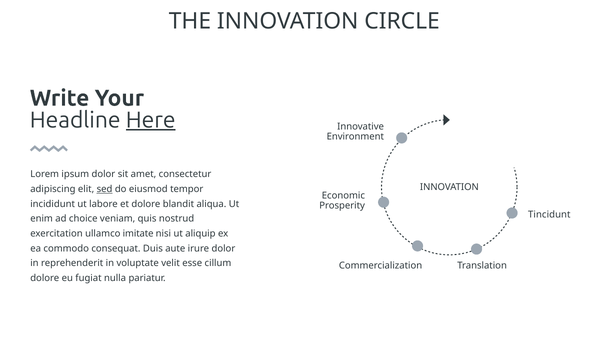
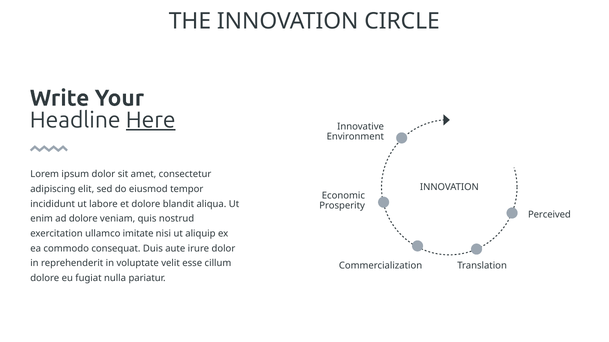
sed underline: present -> none
Tincidunt: Tincidunt -> Perceived
ad choice: choice -> dolore
